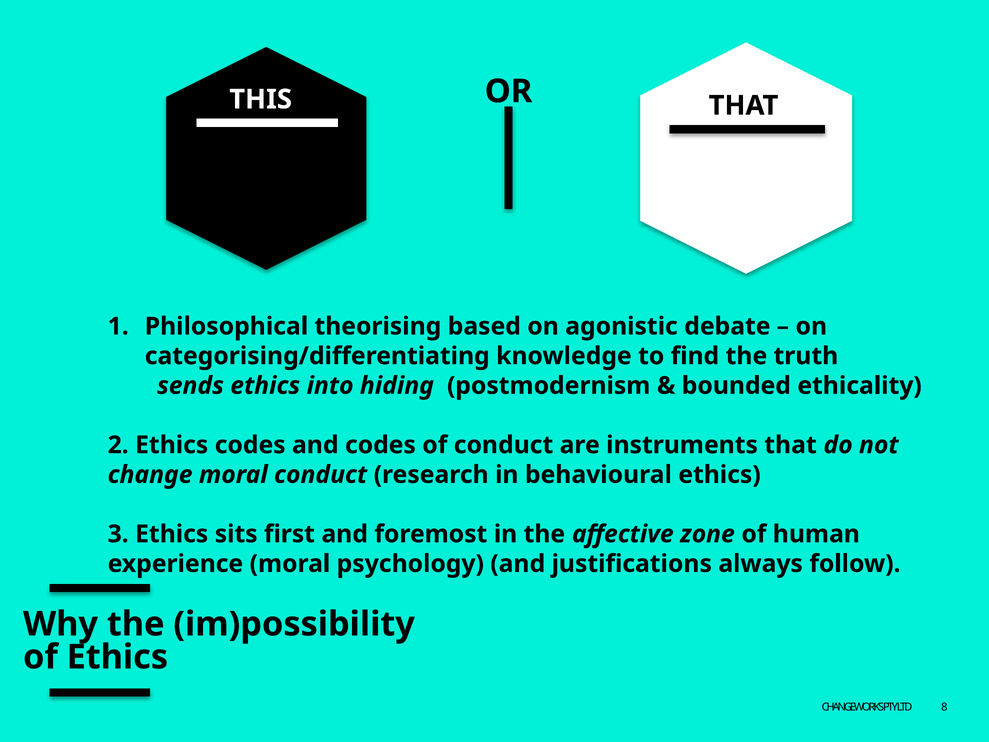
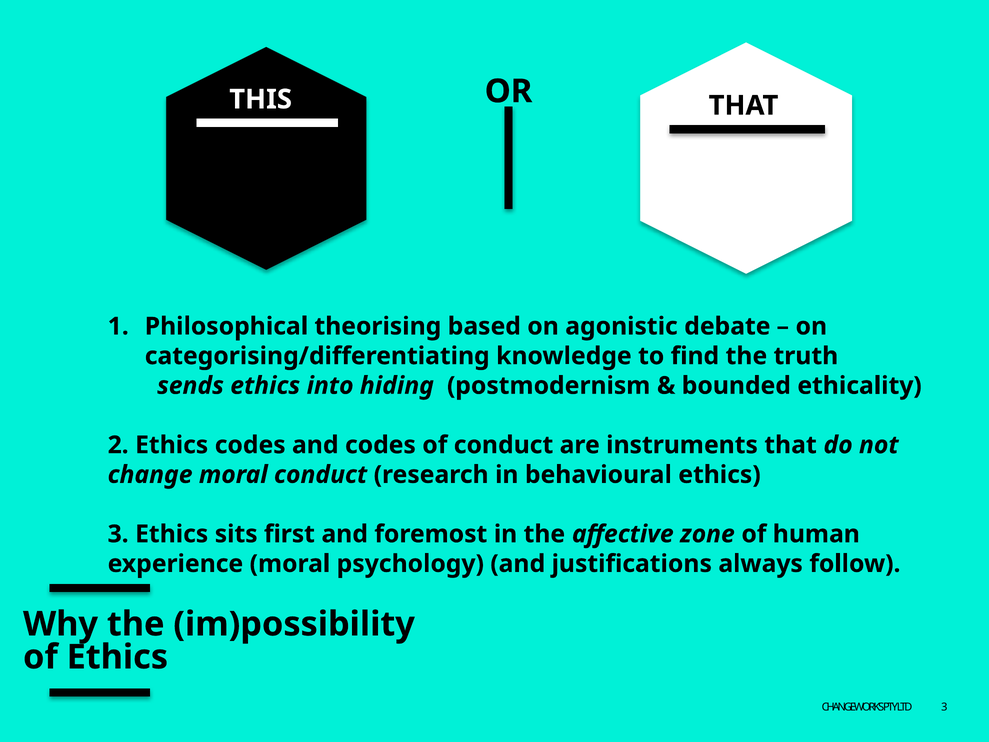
LTD 8: 8 -> 3
